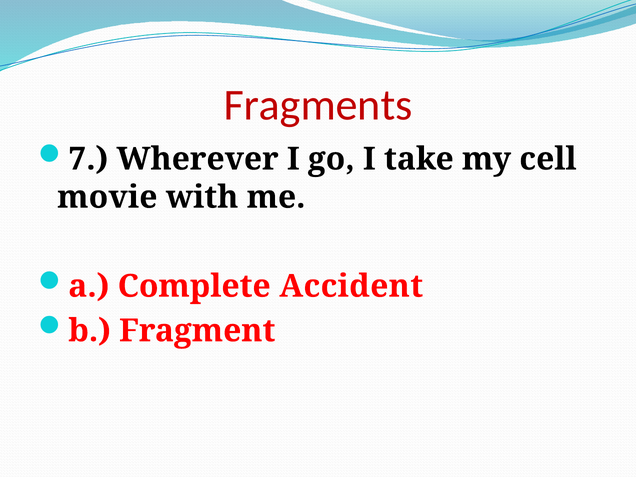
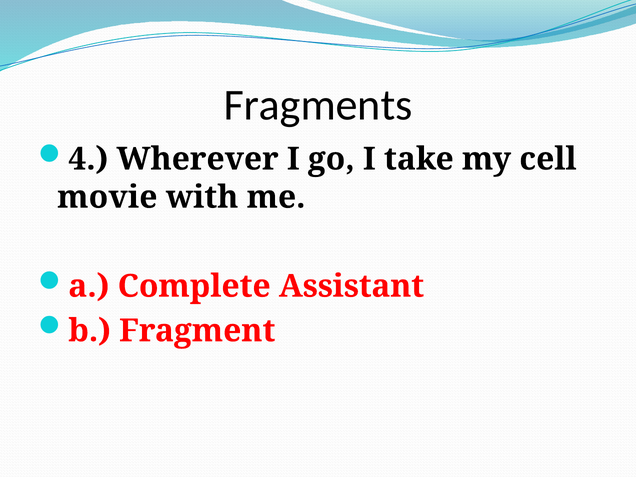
Fragments colour: red -> black
7: 7 -> 4
Accident: Accident -> Assistant
